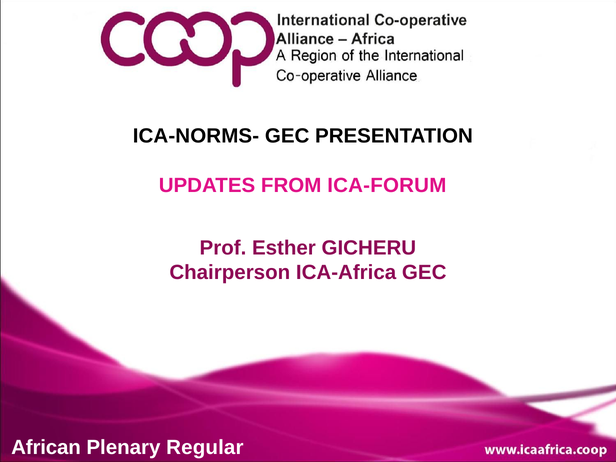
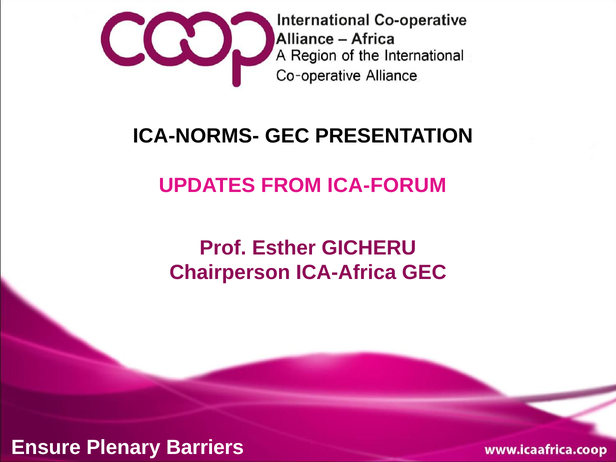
African: African -> Ensure
Regular: Regular -> Barriers
